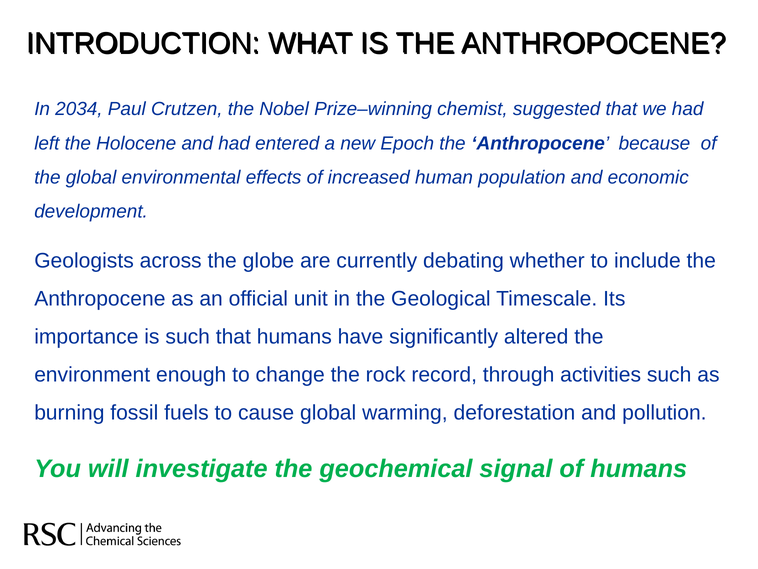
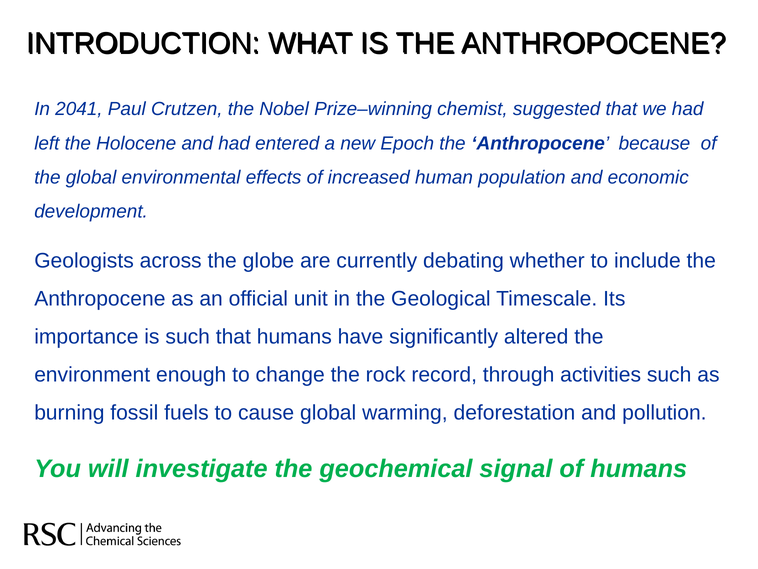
2034: 2034 -> 2041
